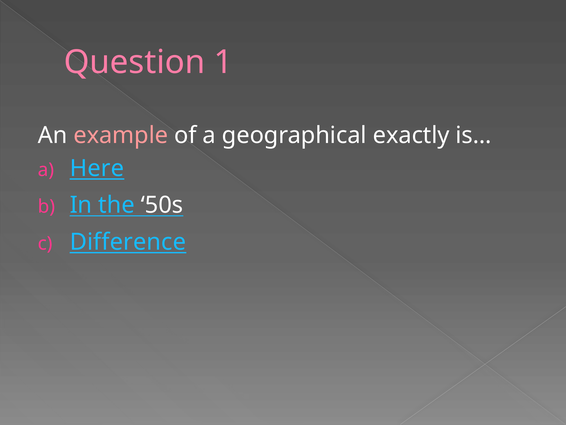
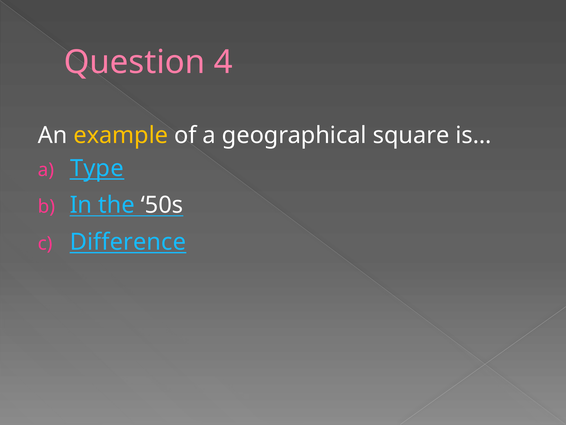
1: 1 -> 4
example colour: pink -> yellow
exactly: exactly -> square
Here: Here -> Type
